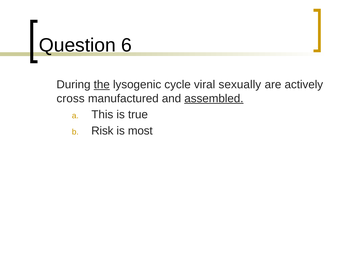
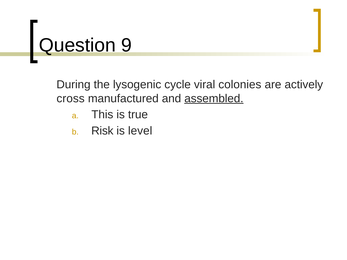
6: 6 -> 9
the underline: present -> none
sexually: sexually -> colonies
most: most -> level
